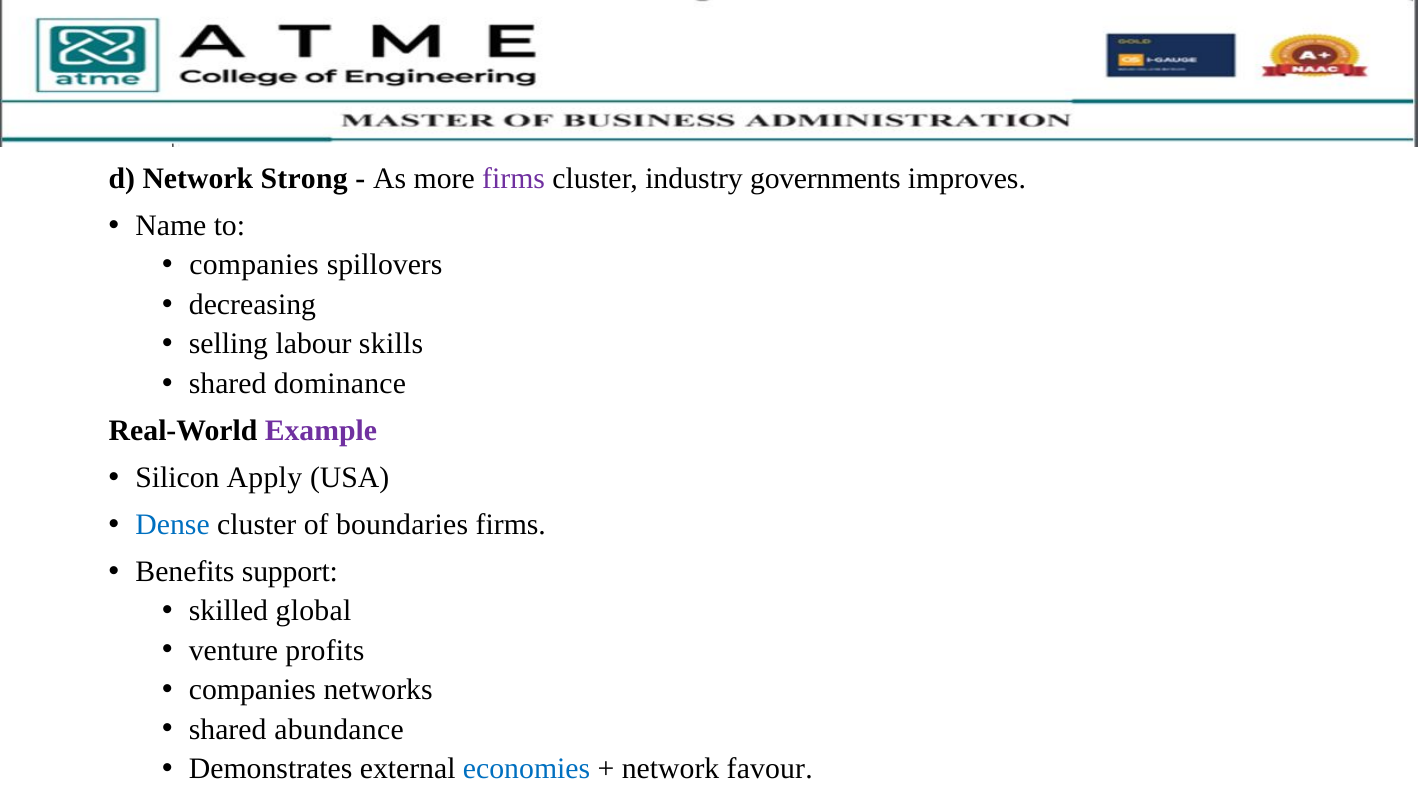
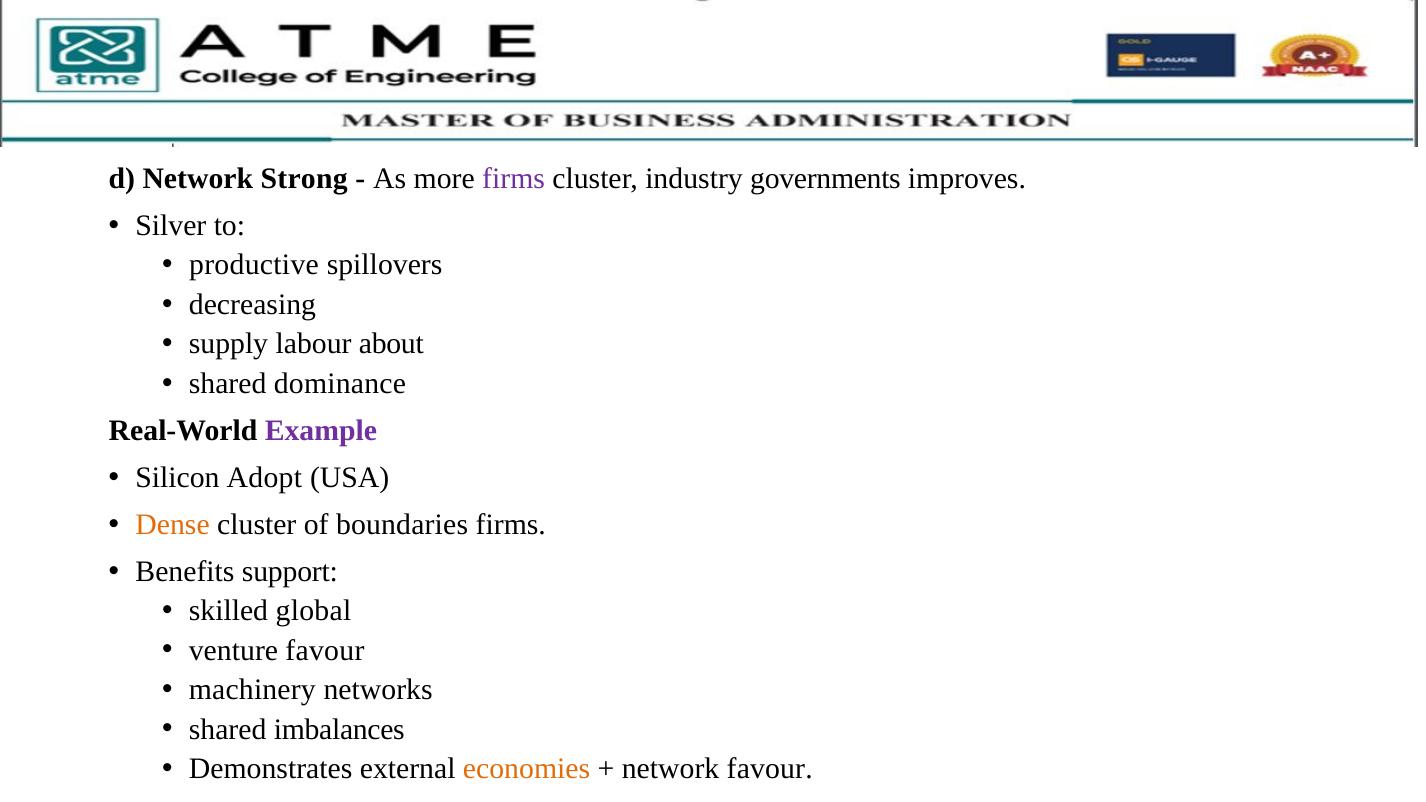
Name: Name -> Silver
companies at (254, 265): companies -> productive
selling: selling -> supply
skills: skills -> about
Apply: Apply -> Adopt
Dense colour: blue -> orange
venture profits: profits -> favour
companies at (252, 690): companies -> machinery
abundance: abundance -> imbalances
economies colour: blue -> orange
